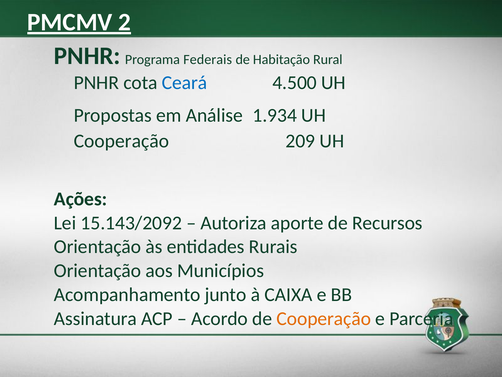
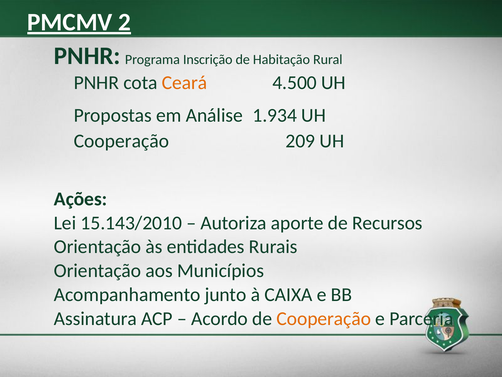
Federais: Federais -> Inscrição
Ceará colour: blue -> orange
15.143/2092: 15.143/2092 -> 15.143/2010
